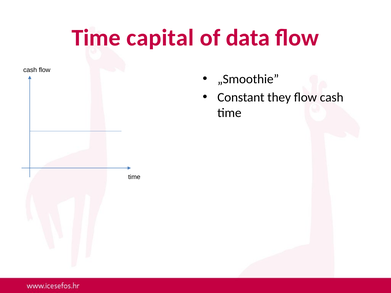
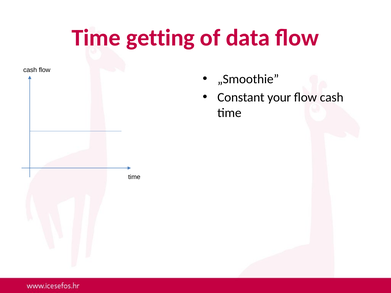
capital: capital -> getting
they: they -> your
